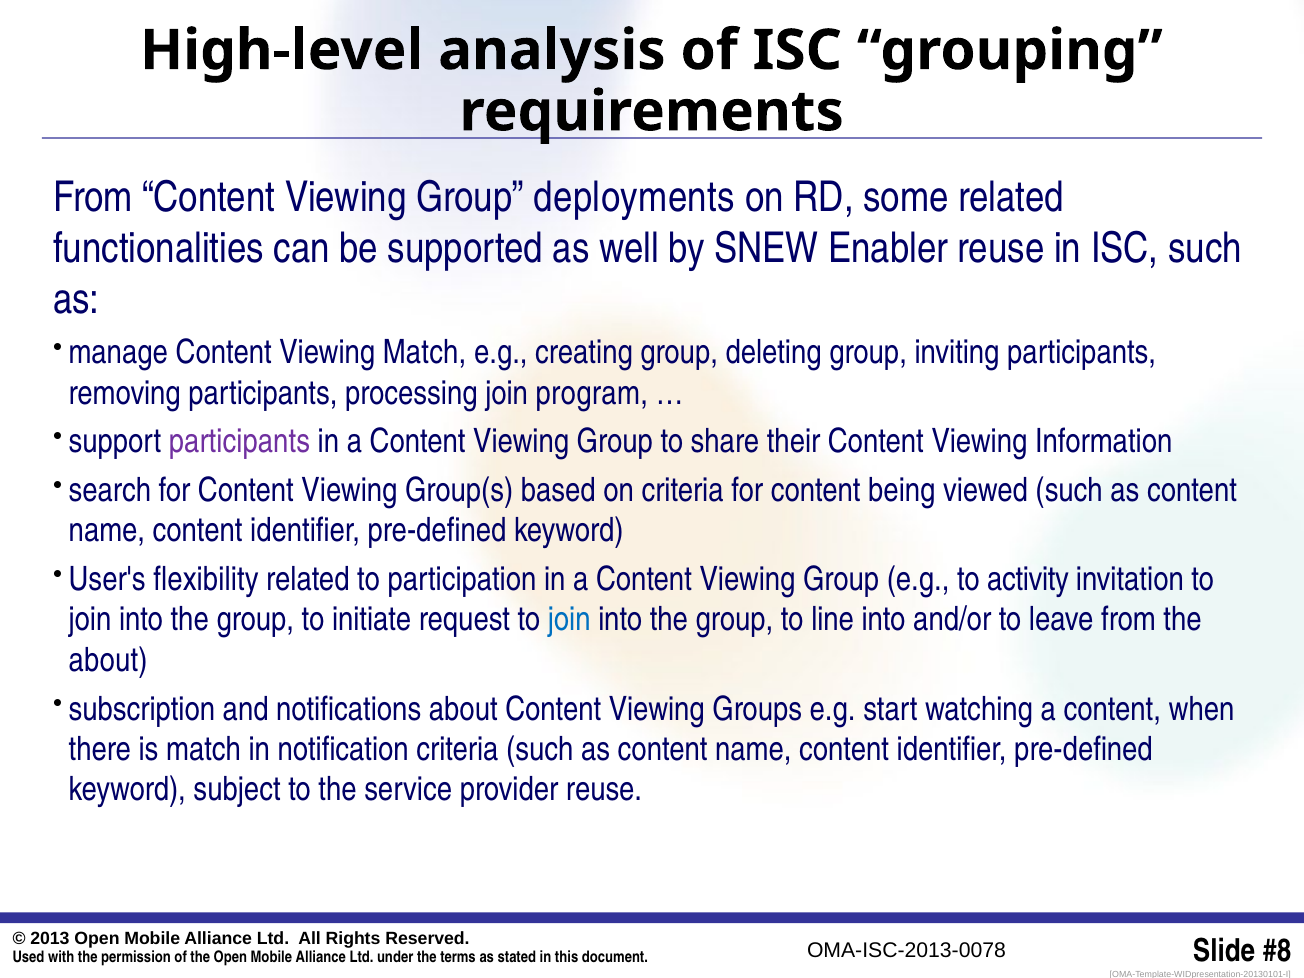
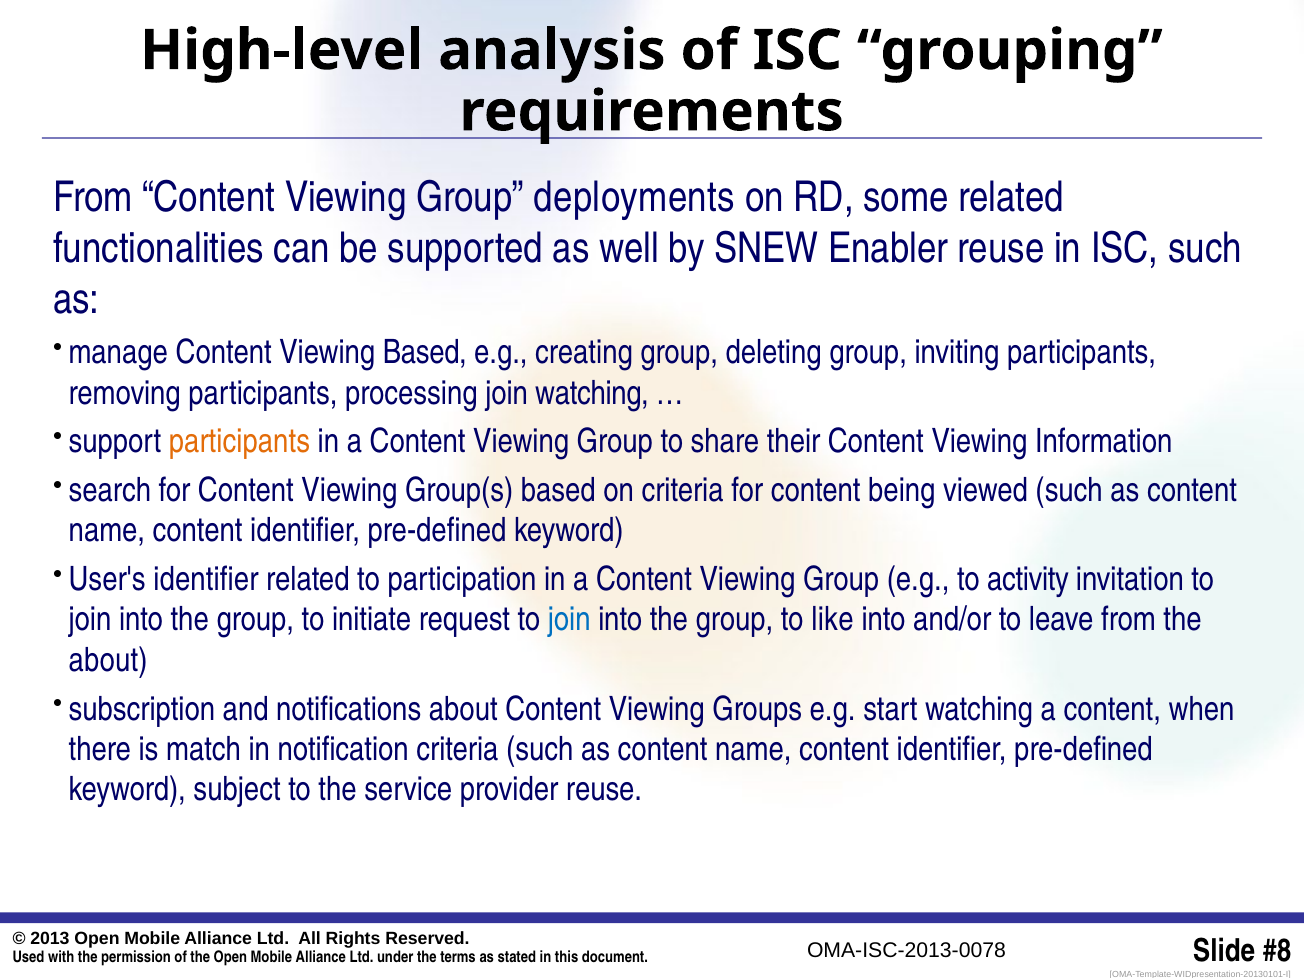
Viewing Match: Match -> Based
join program: program -> watching
participants at (239, 442) colour: purple -> orange
User's flexibility: flexibility -> identifier
line: line -> like
